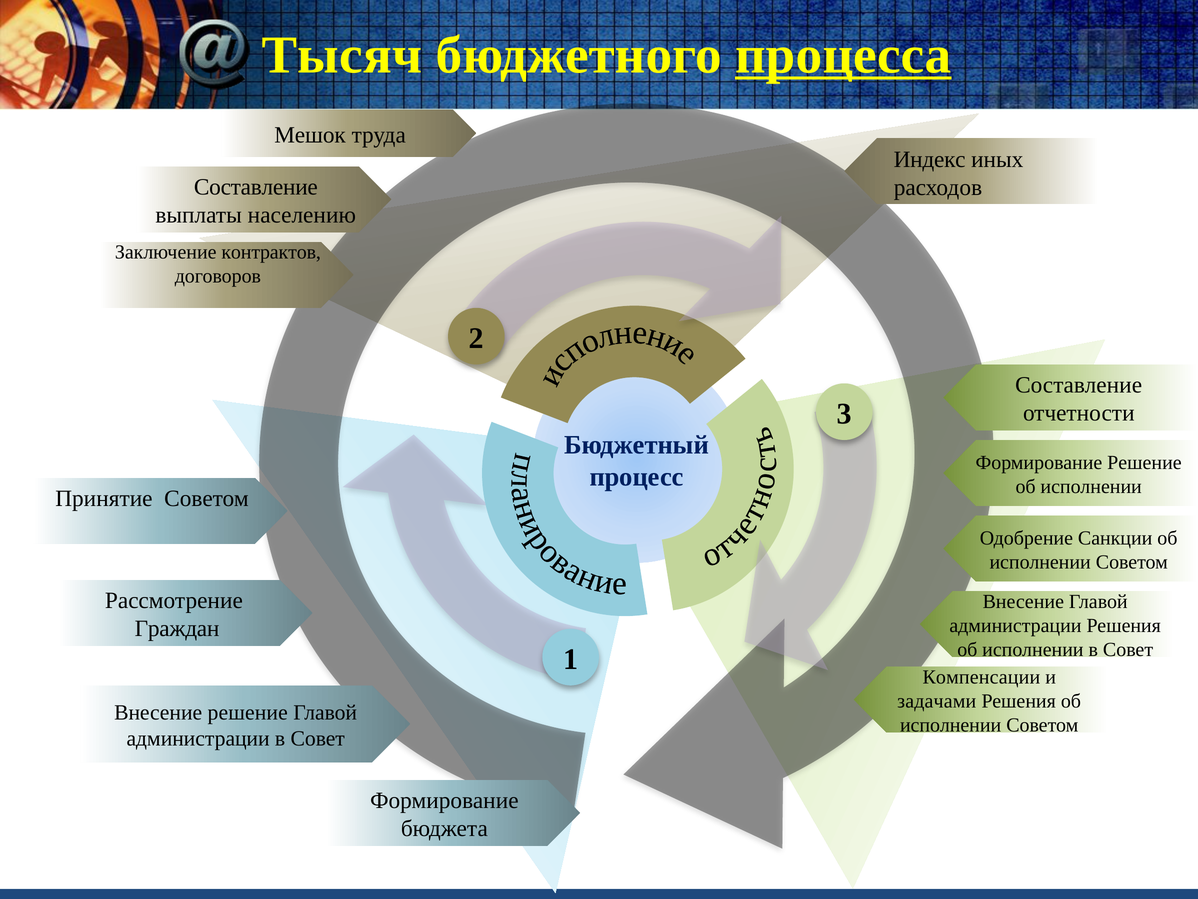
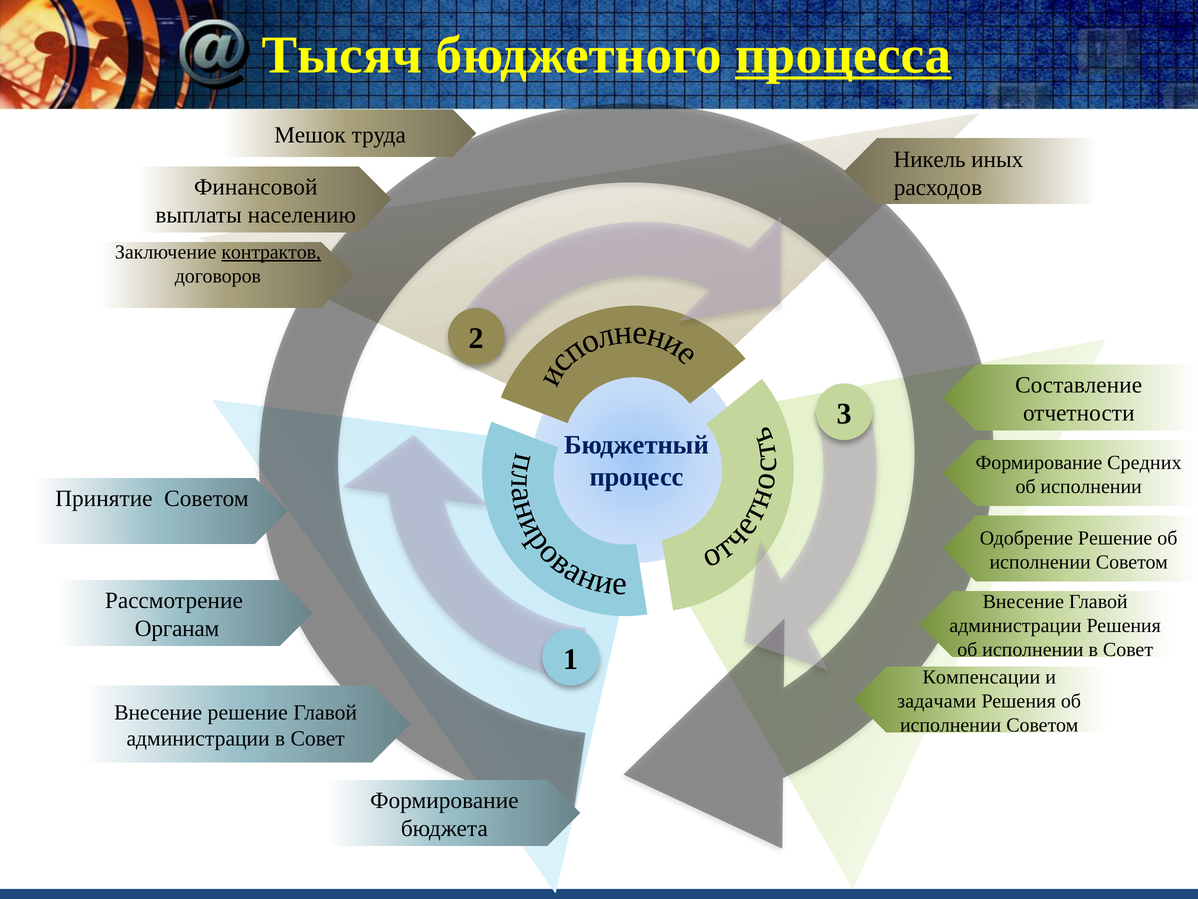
Индекс: Индекс -> Никель
Составление at (256, 187): Составление -> Финансовой
контрактов underline: none -> present
Формирование Решение: Решение -> Средних
Одобрение Санкции: Санкции -> Решение
Граждан: Граждан -> Органам
